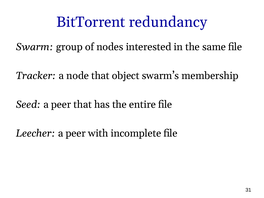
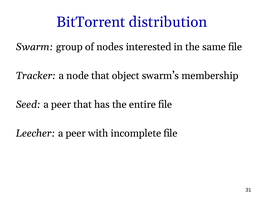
redundancy: redundancy -> distribution
